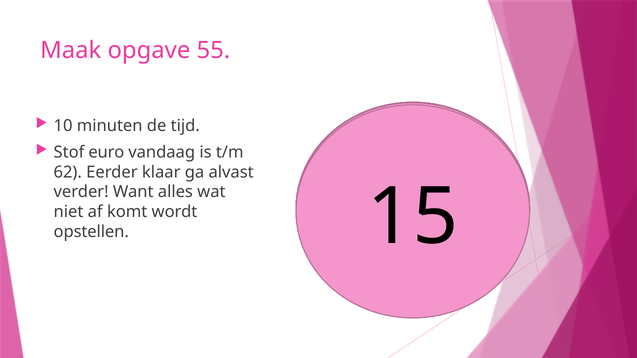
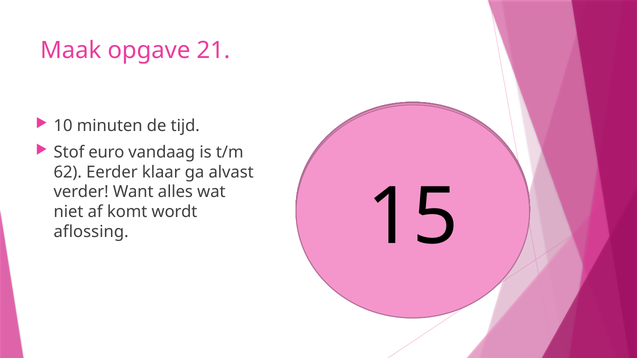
55: 55 -> 21
opstellen: opstellen -> aflossing
